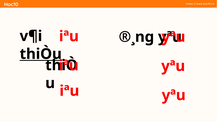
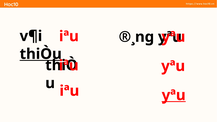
yªu at (174, 95) underline: none -> present
